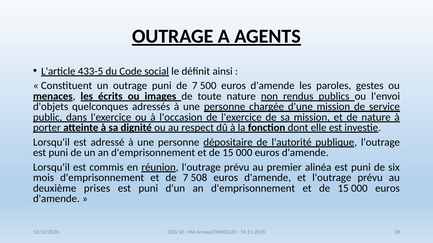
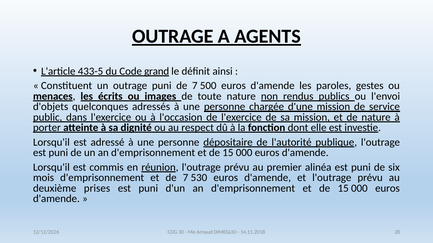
social: social -> grand
508: 508 -> 530
